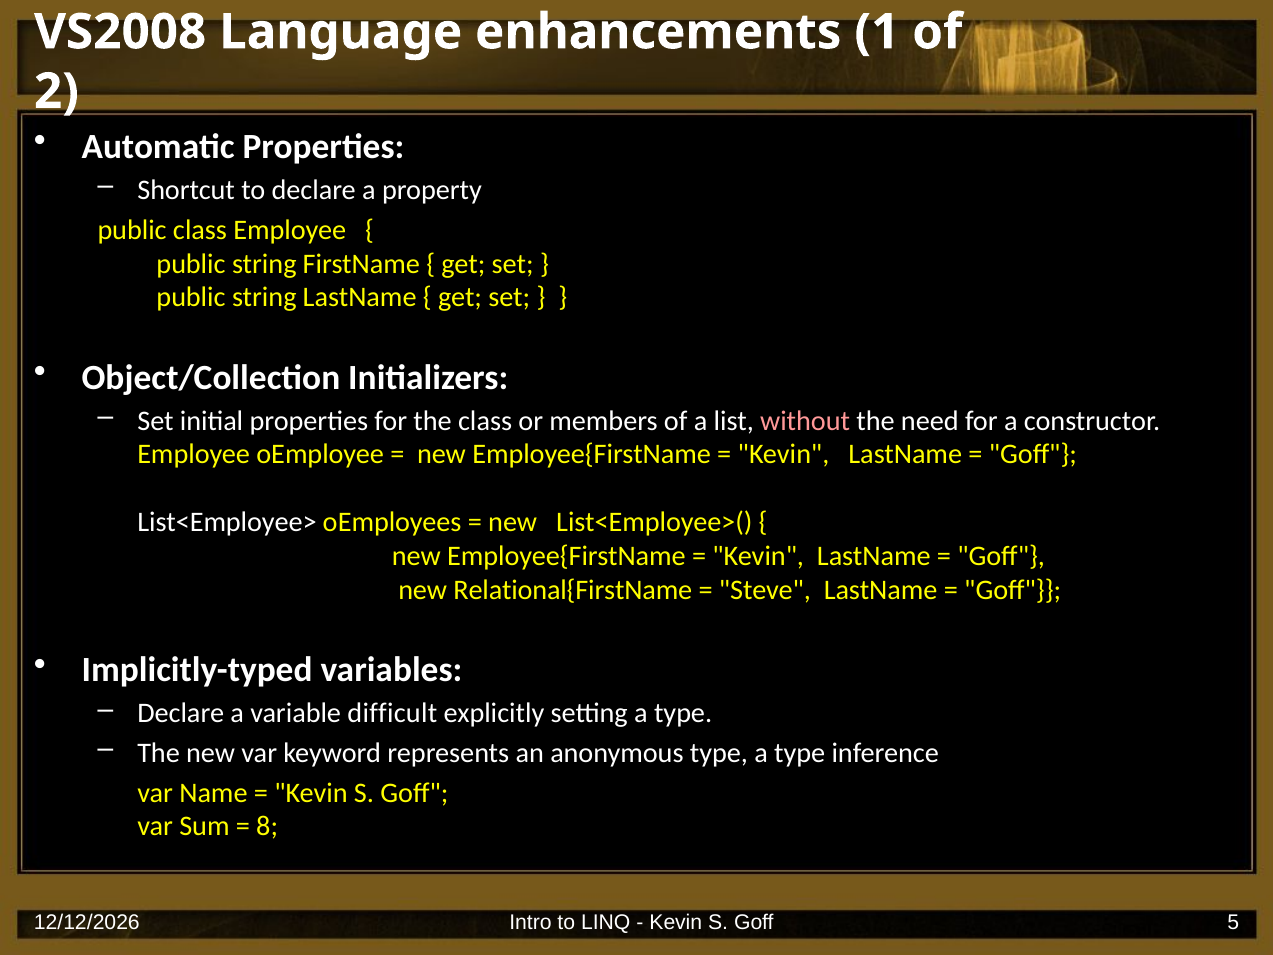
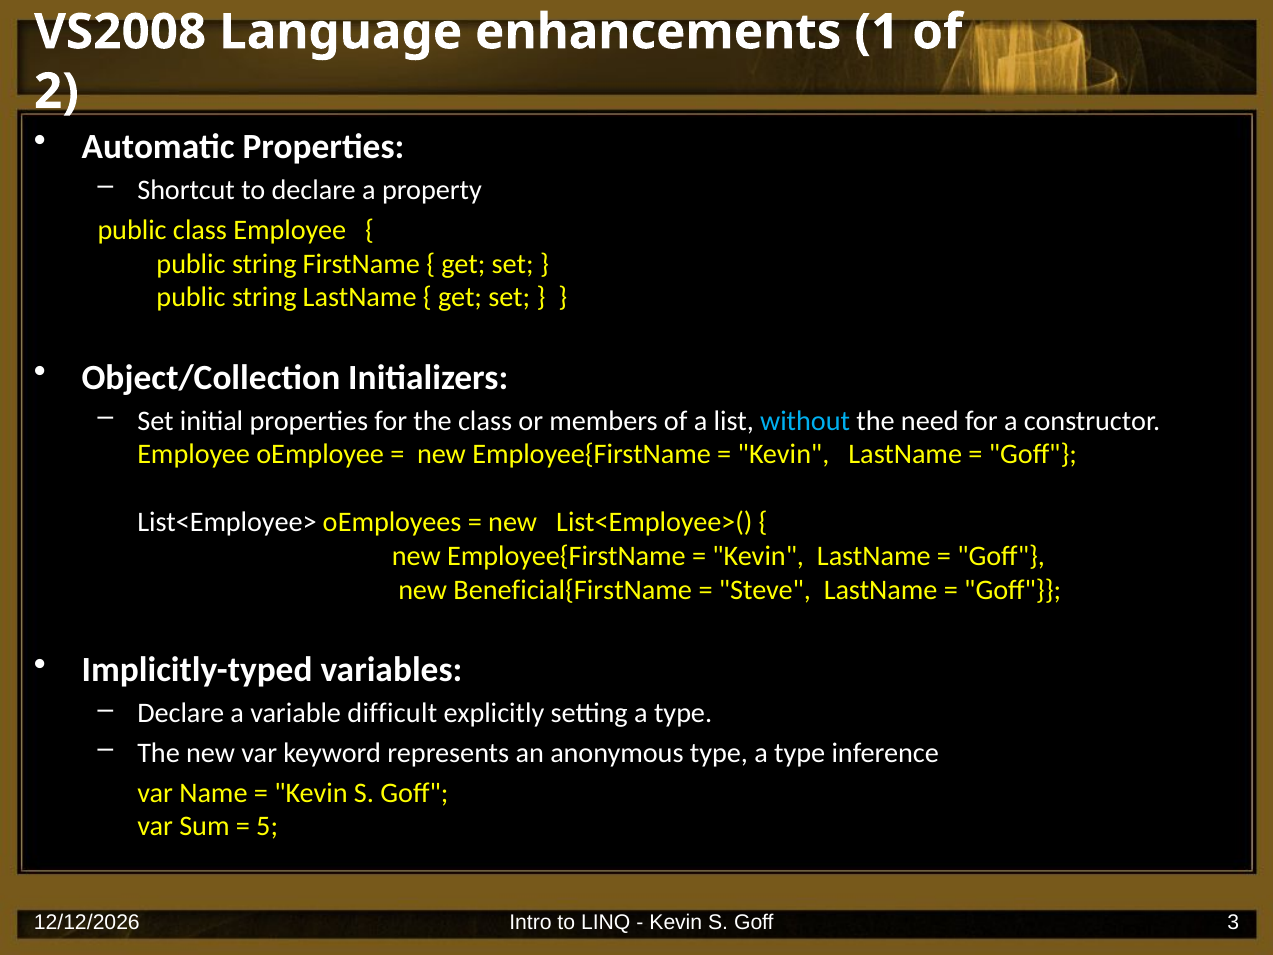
without colour: pink -> light blue
Relational{FirstName: Relational{FirstName -> Beneficial{FirstName
8: 8 -> 5
5: 5 -> 3
